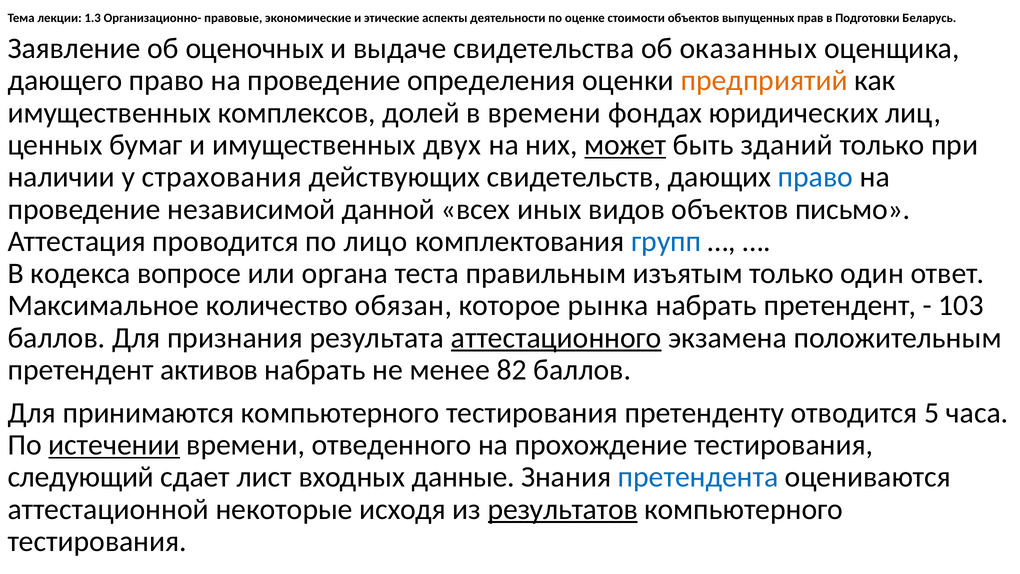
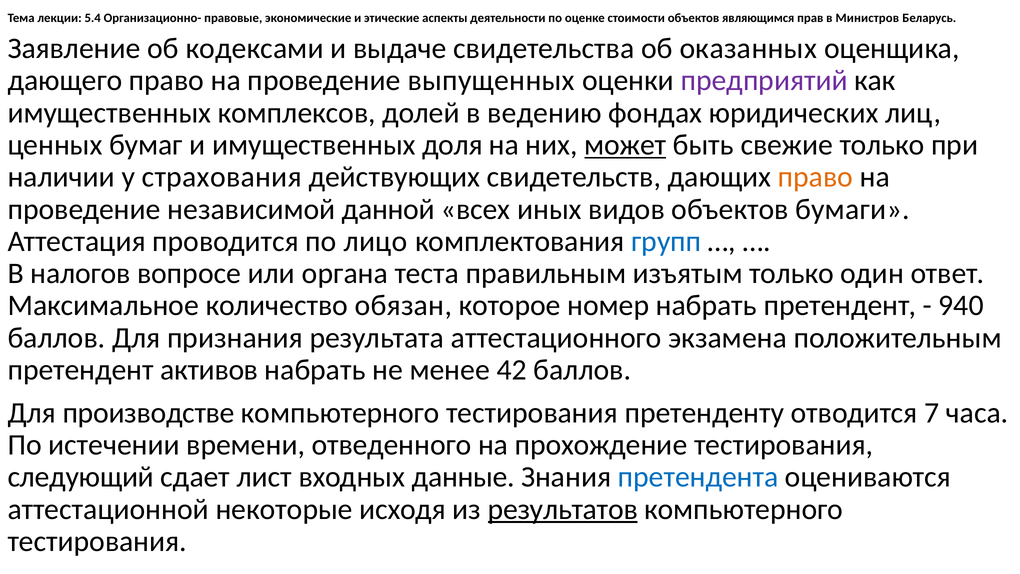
1.3: 1.3 -> 5.4
выпущенных: выпущенных -> являющимся
Подготовки: Подготовки -> Министров
оценочных: оценочных -> кодексами
определения: определения -> выпущенных
предприятий colour: orange -> purple
в времени: времени -> ведению
двух: двух -> доля
зданий: зданий -> свежие
право at (815, 177) colour: blue -> orange
письмо: письмо -> бумаги
кодекса: кодекса -> налогов
рынка: рынка -> номер
103: 103 -> 940
аттестационного underline: present -> none
82: 82 -> 42
принимаются: принимаются -> производстве
5: 5 -> 7
истечении underline: present -> none
